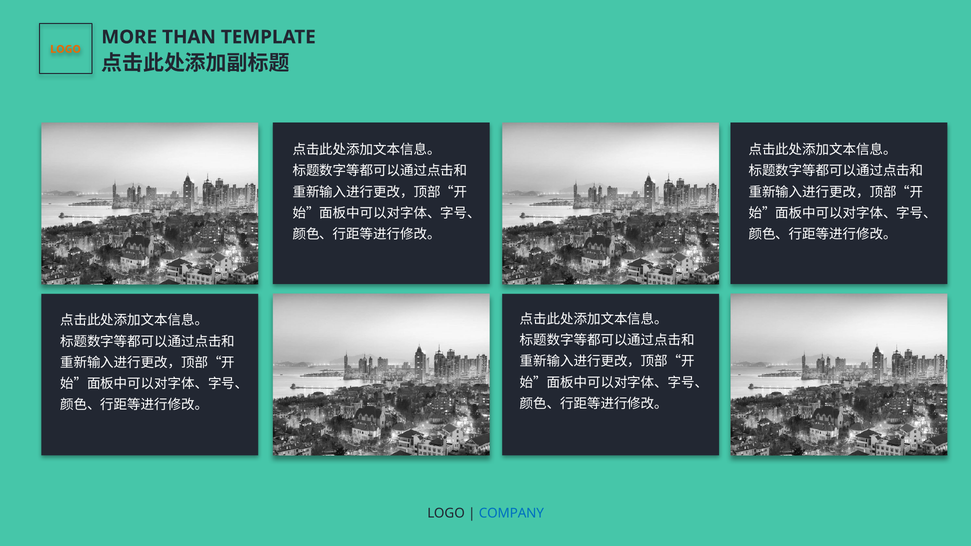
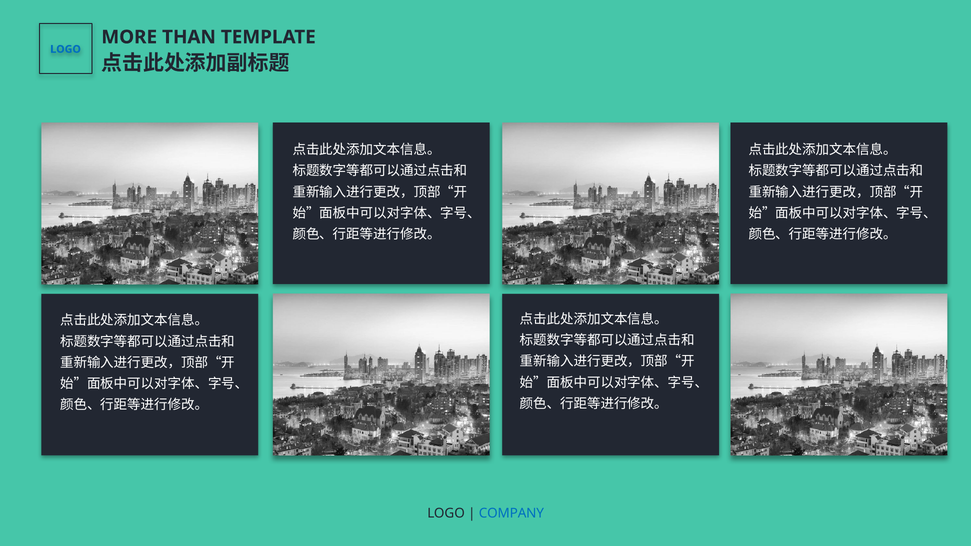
LOGO at (66, 49) colour: orange -> blue
